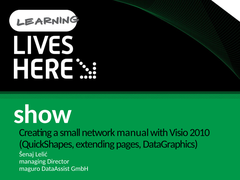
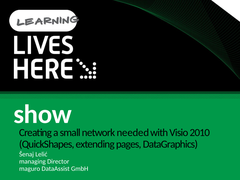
manual: manual -> needed
